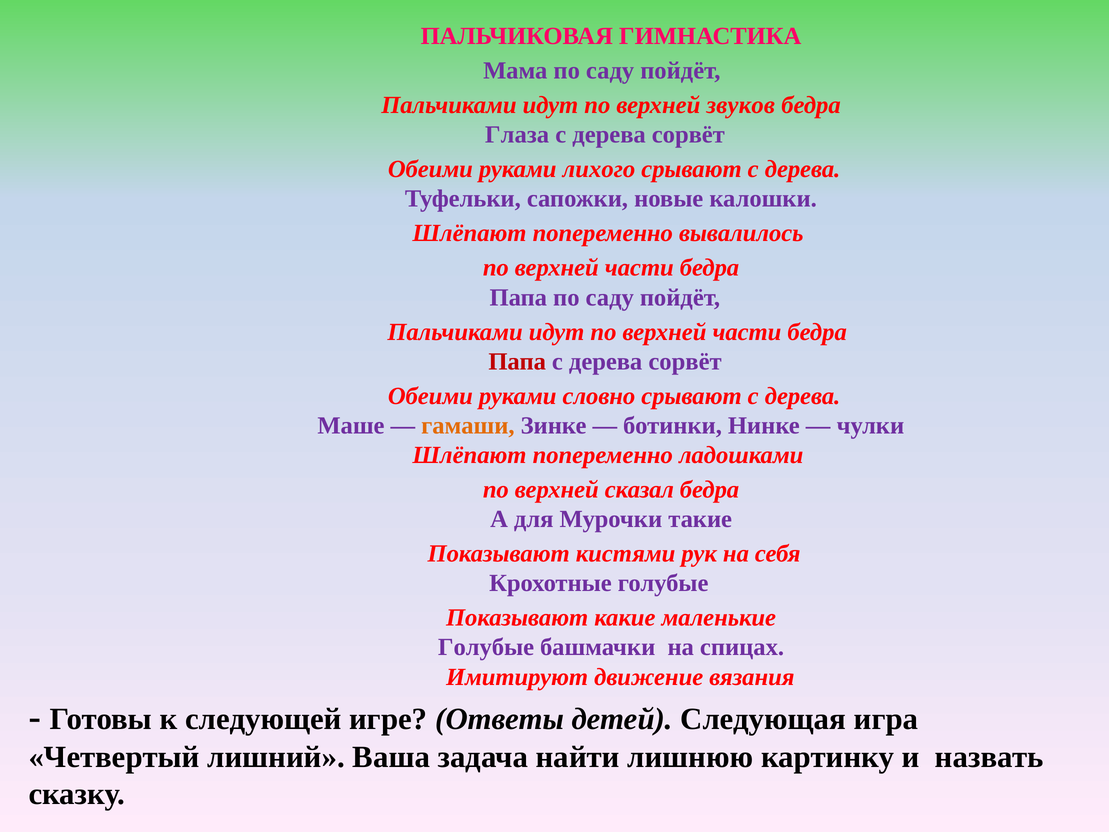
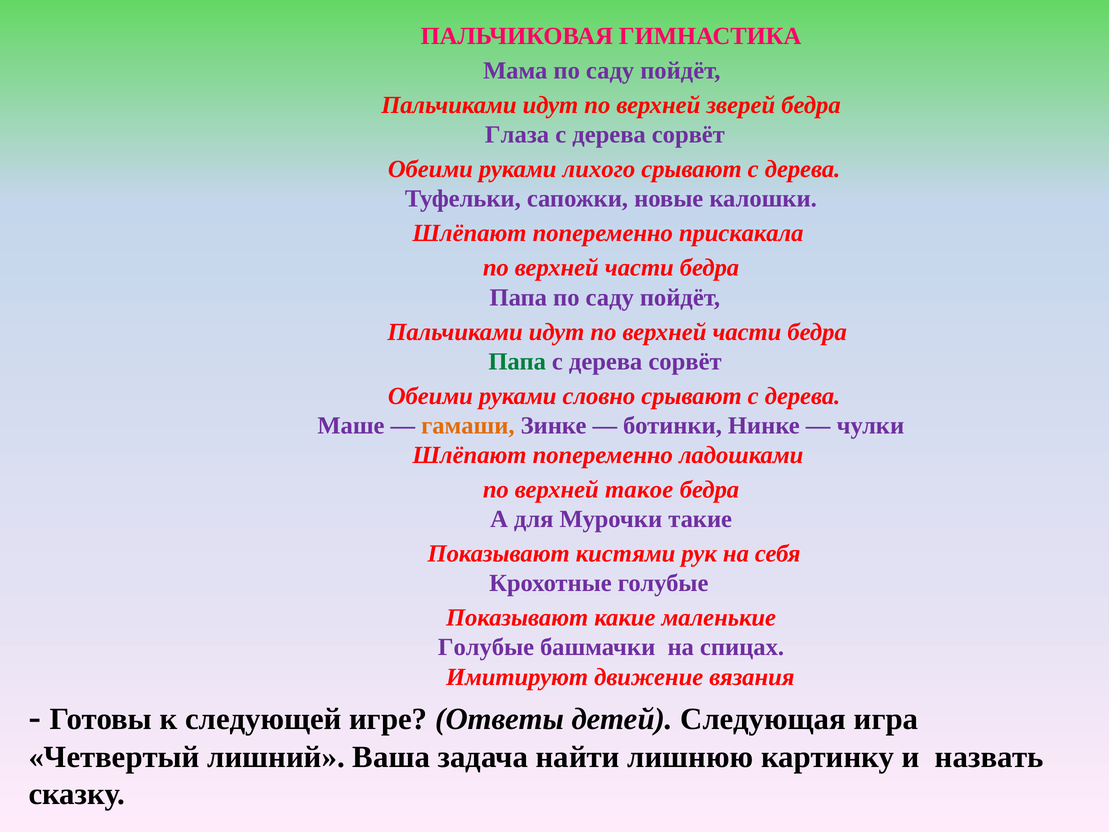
звуков: звуков -> зверей
вывалилось: вывалилось -> прискакала
Папа at (517, 361) colour: red -> green
сказал: сказал -> такое
